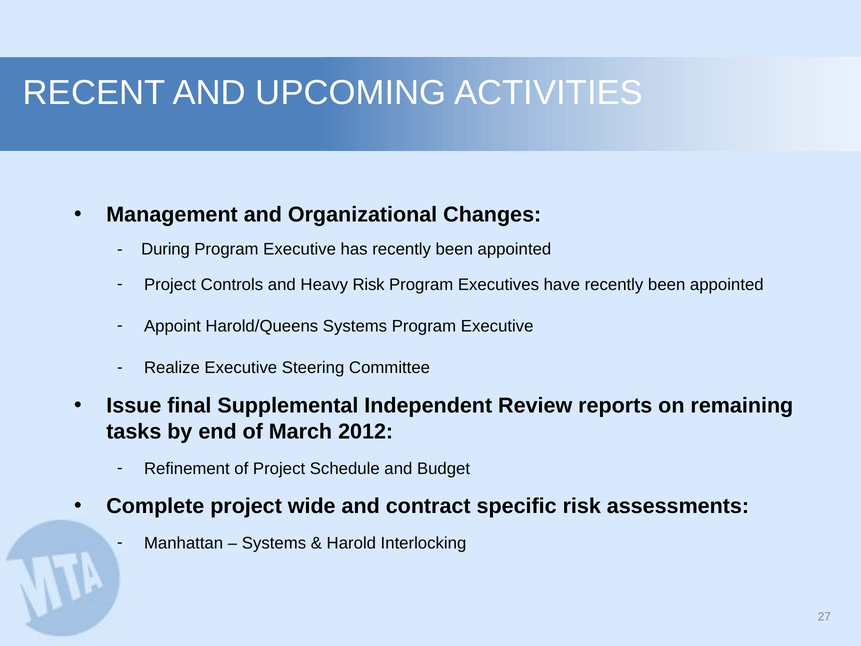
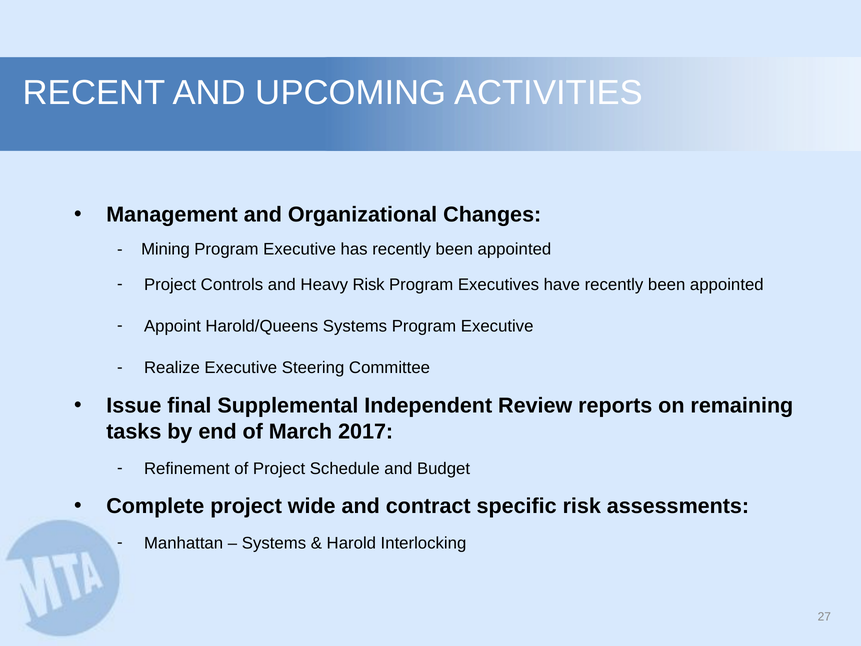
During: During -> Mining
2012: 2012 -> 2017
